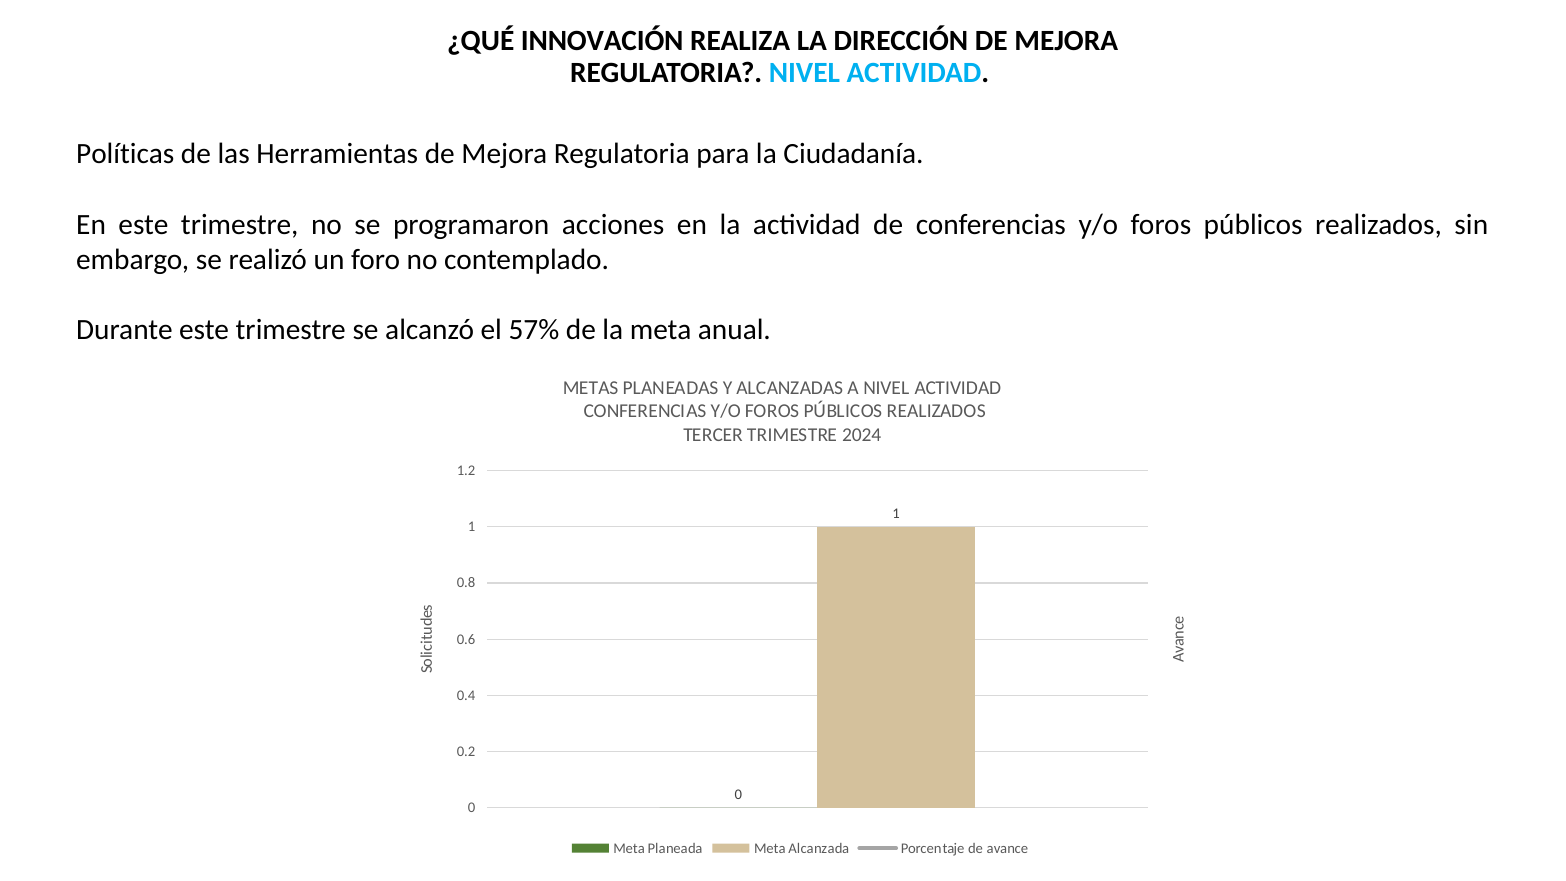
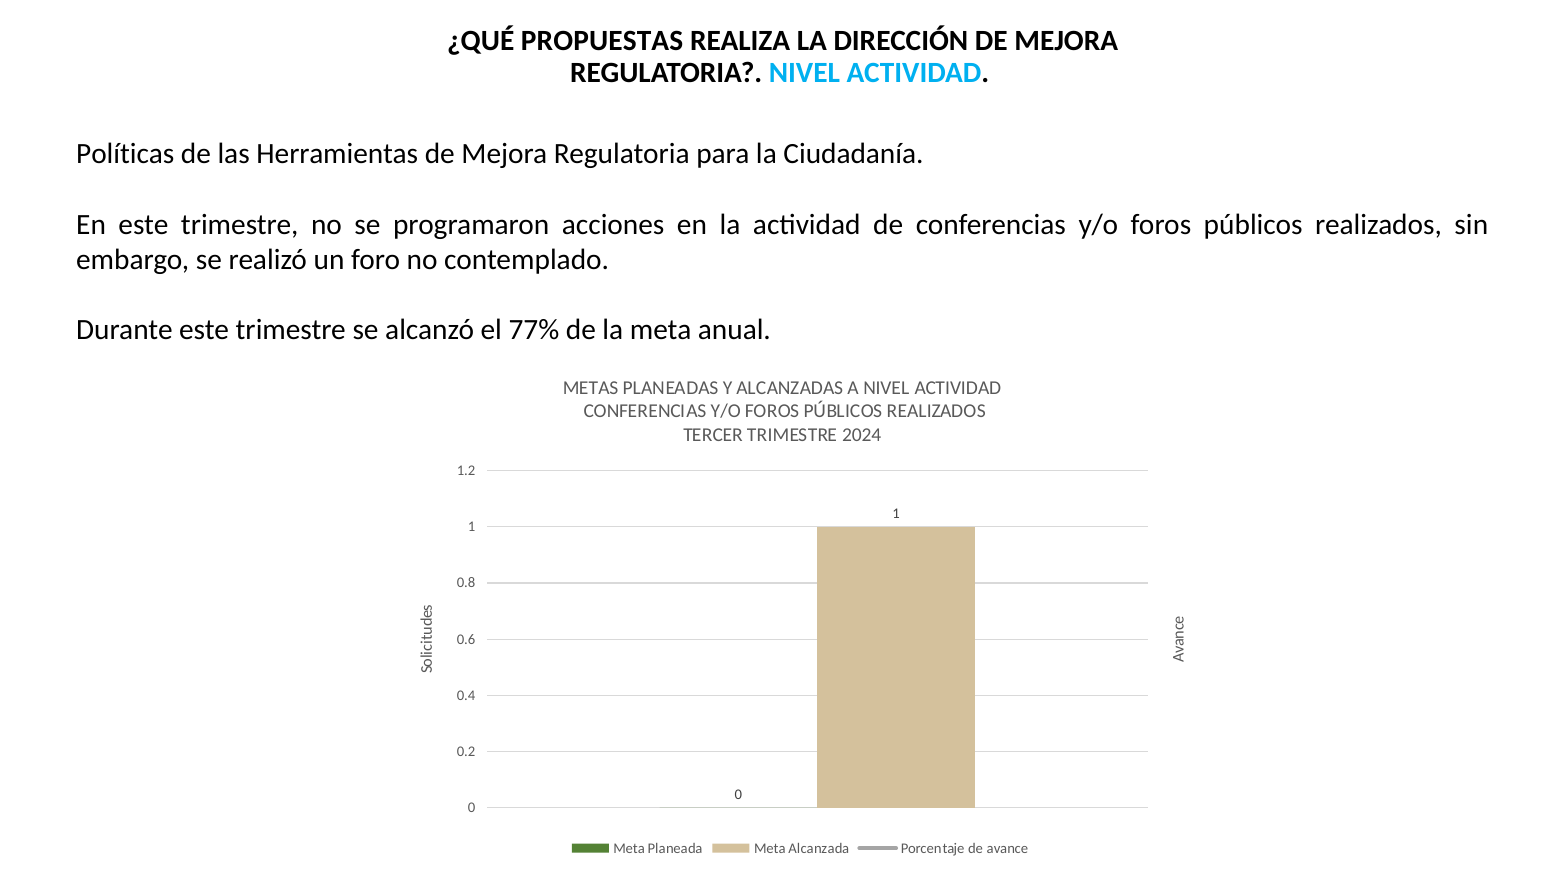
INNOVACIÓN: INNOVACIÓN -> PROPUESTAS
57%: 57% -> 77%
